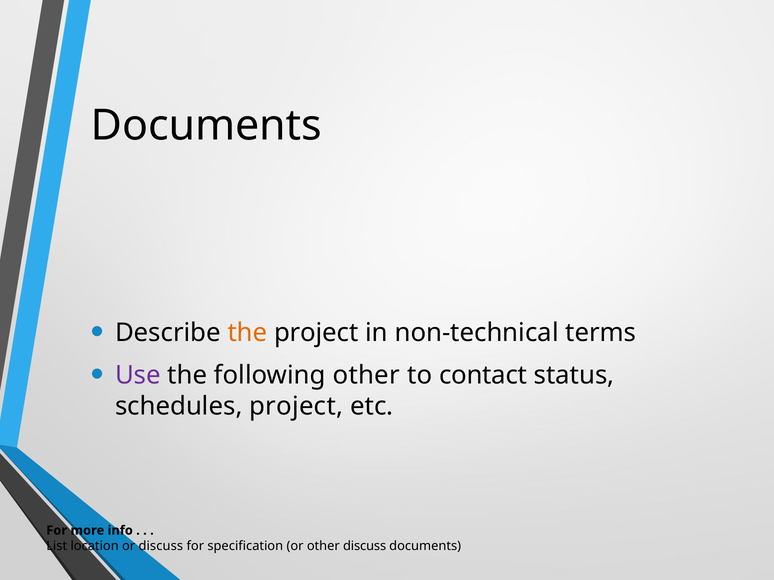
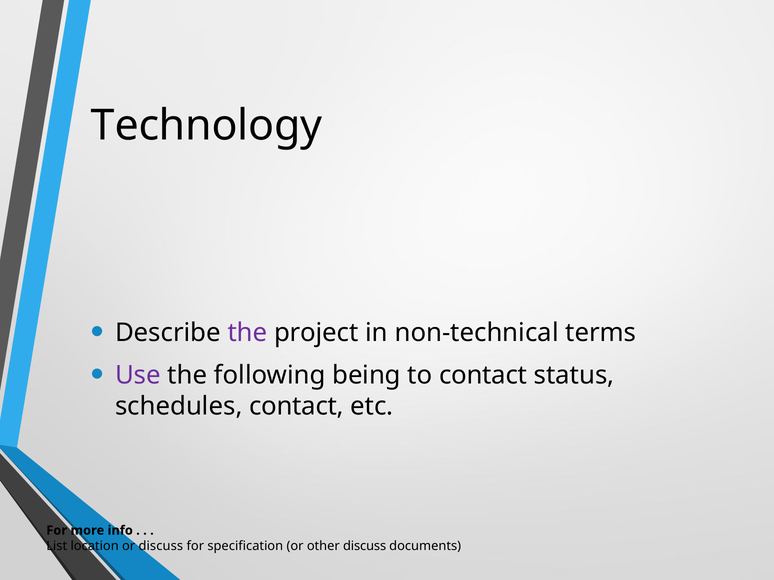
Documents at (206, 126): Documents -> Technology
the at (247, 333) colour: orange -> purple
following other: other -> being
schedules project: project -> contact
